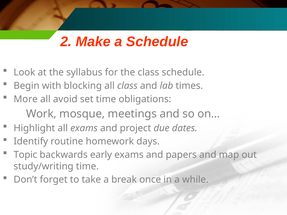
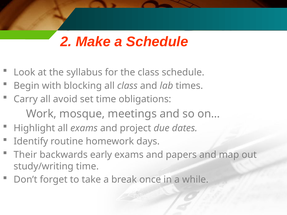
More: More -> Carry
Topic: Topic -> Their
